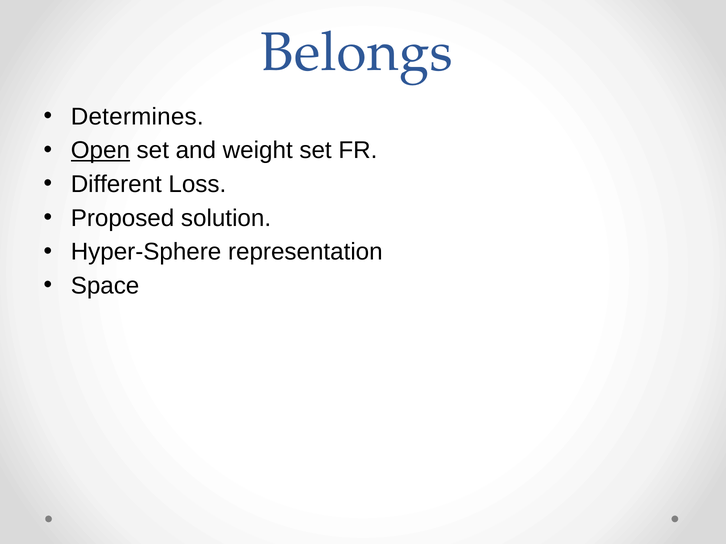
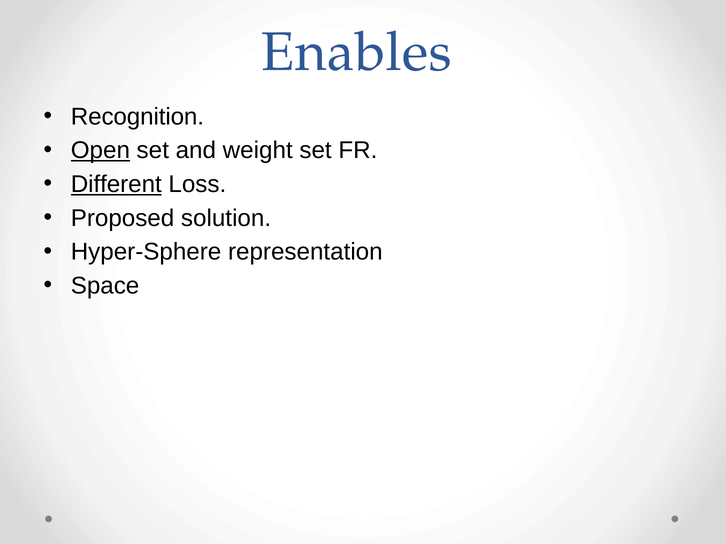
Belongs: Belongs -> Enables
Determines: Determines -> Recognition
Different underline: none -> present
